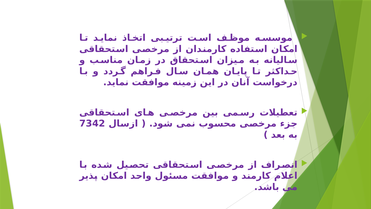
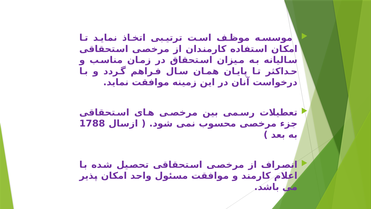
7342: 7342 -> 1788
